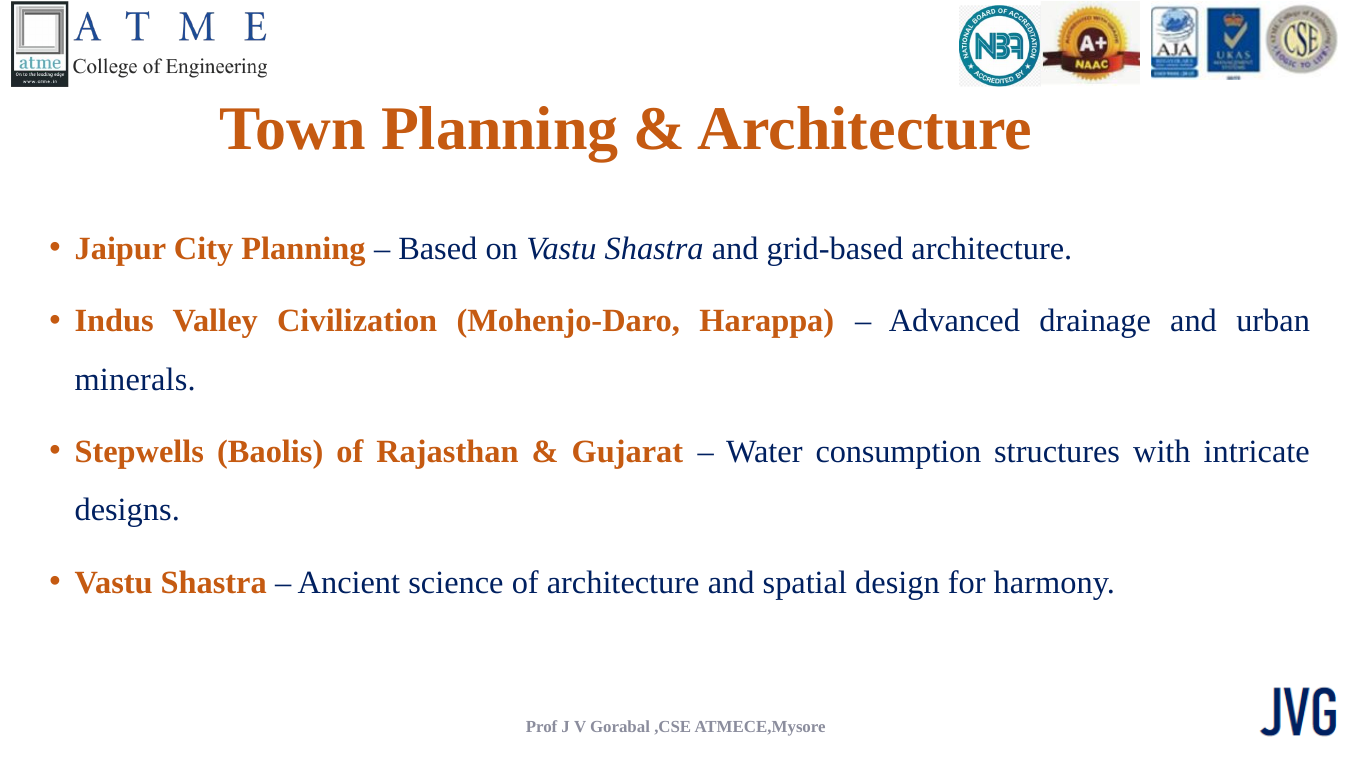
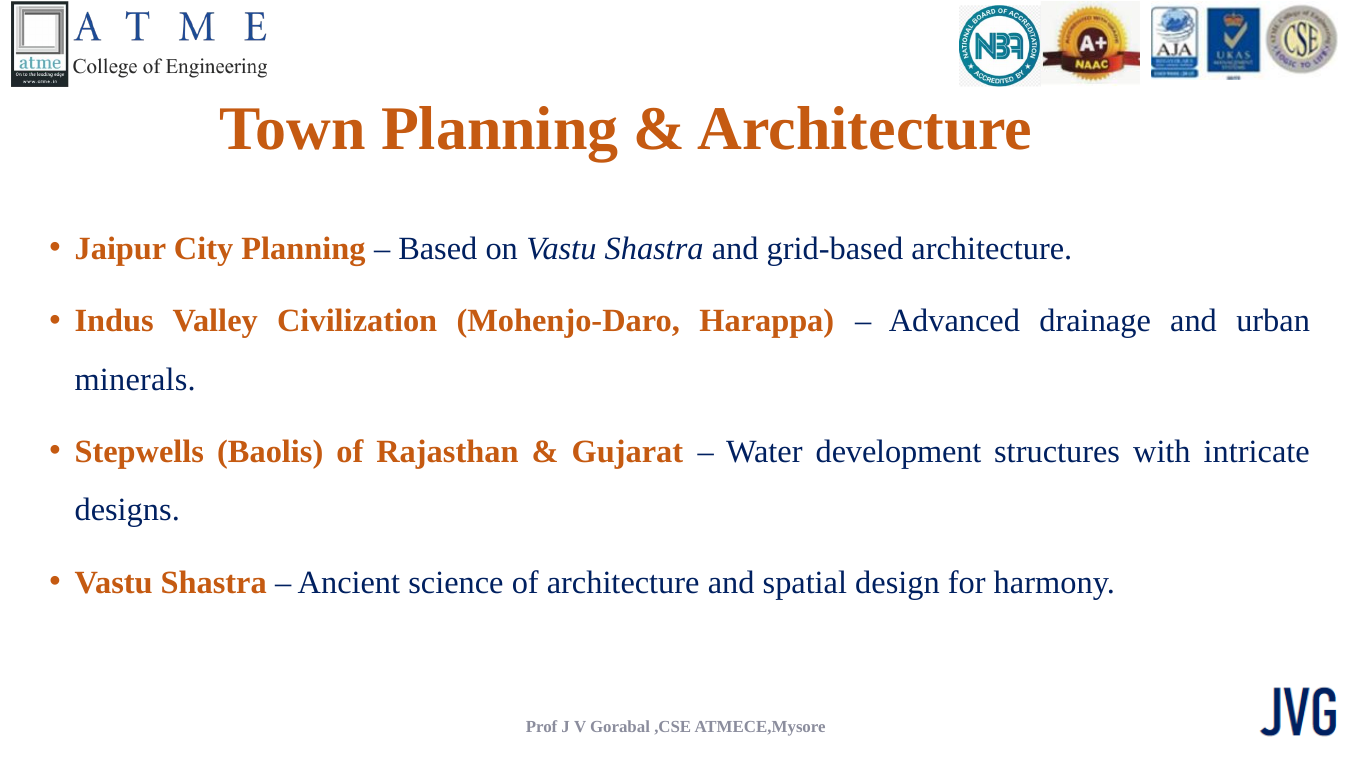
consumption: consumption -> development
